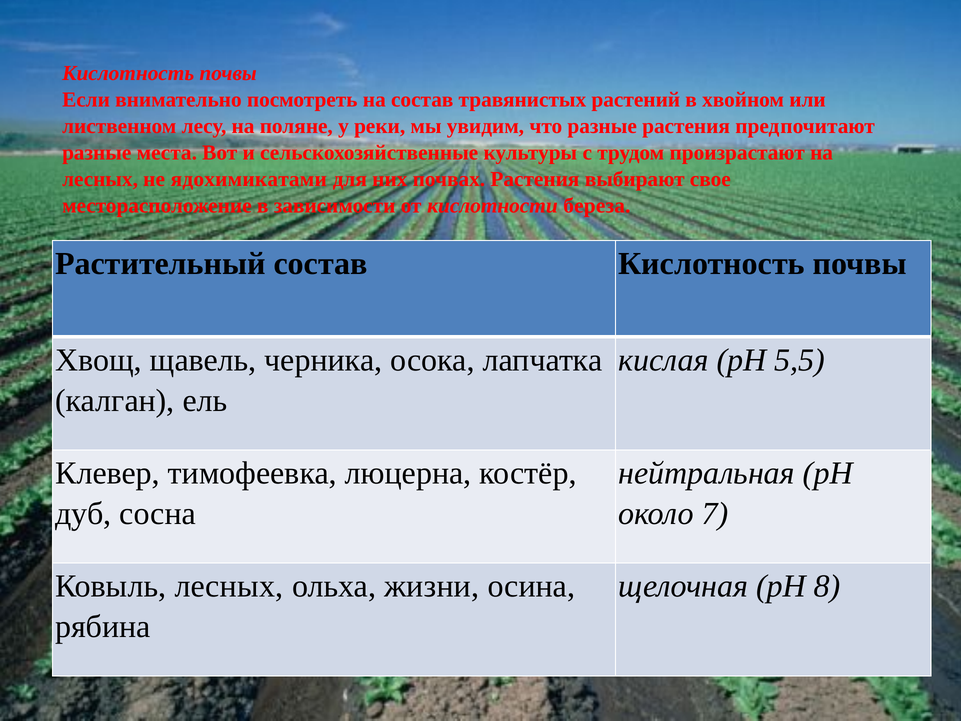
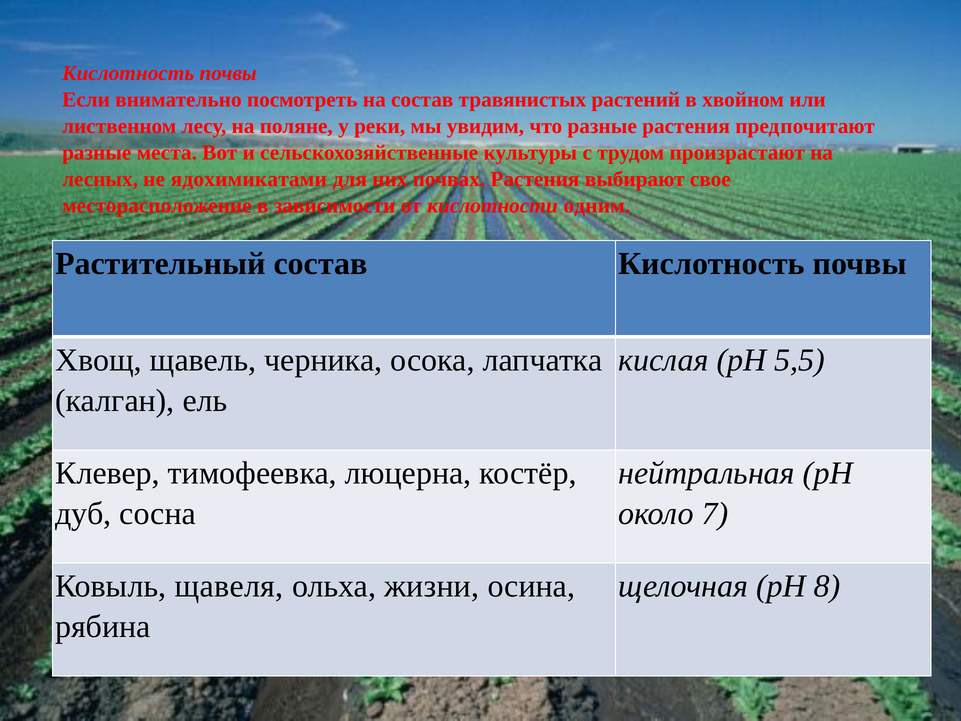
береза: береза -> одним
Ковыль лесных: лесных -> щавеля
